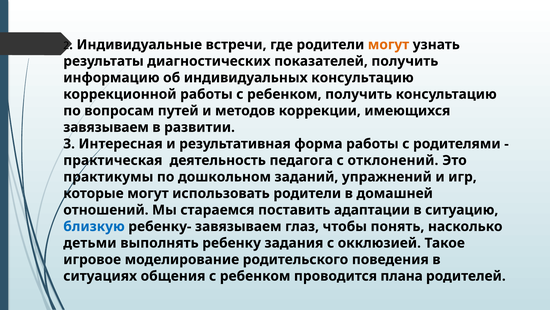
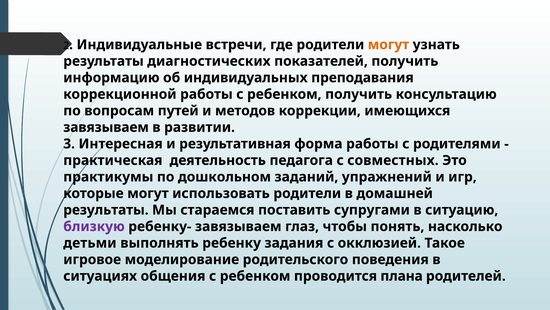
индивидуальных консультацию: консультацию -> преподавания
отклонений: отклонений -> совместных
отношений at (106, 210): отношений -> результаты
адаптации: адаптации -> супругами
близкую colour: blue -> purple
